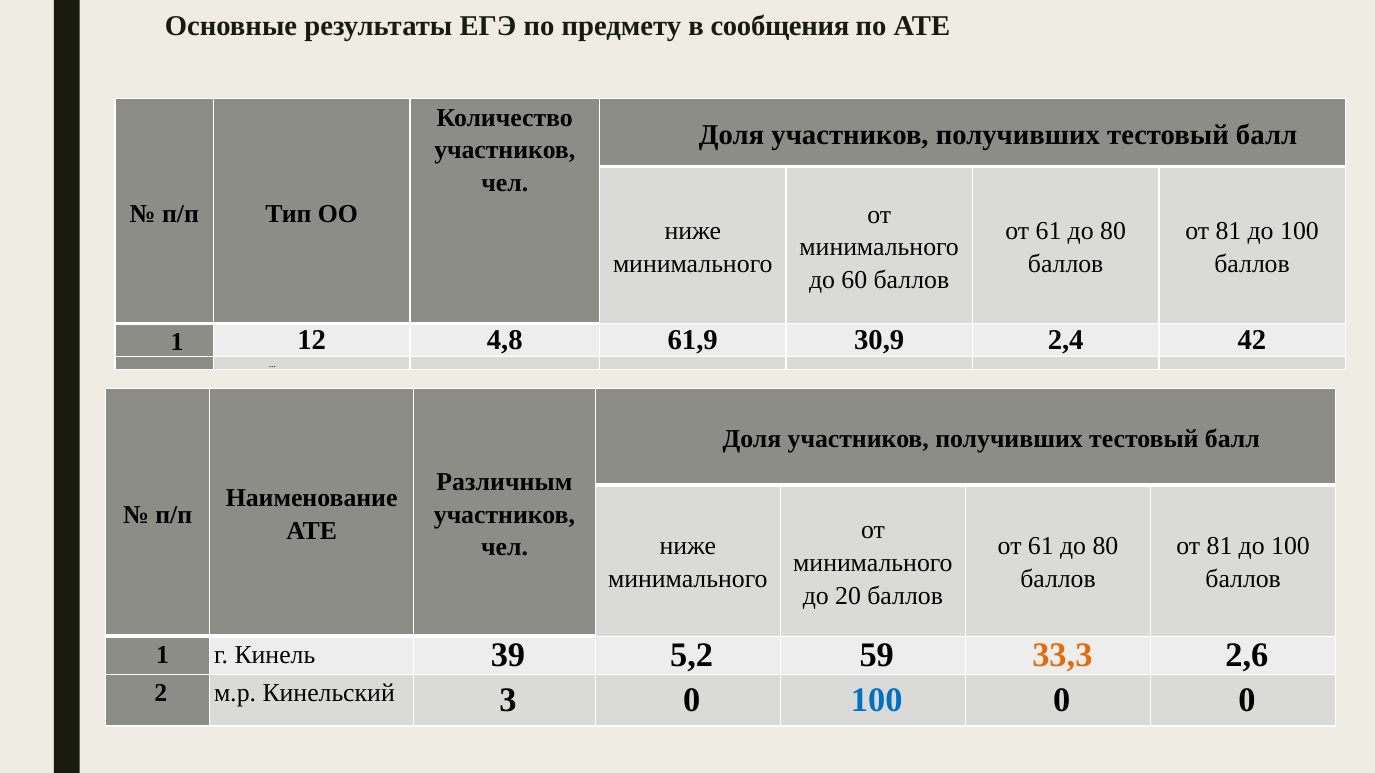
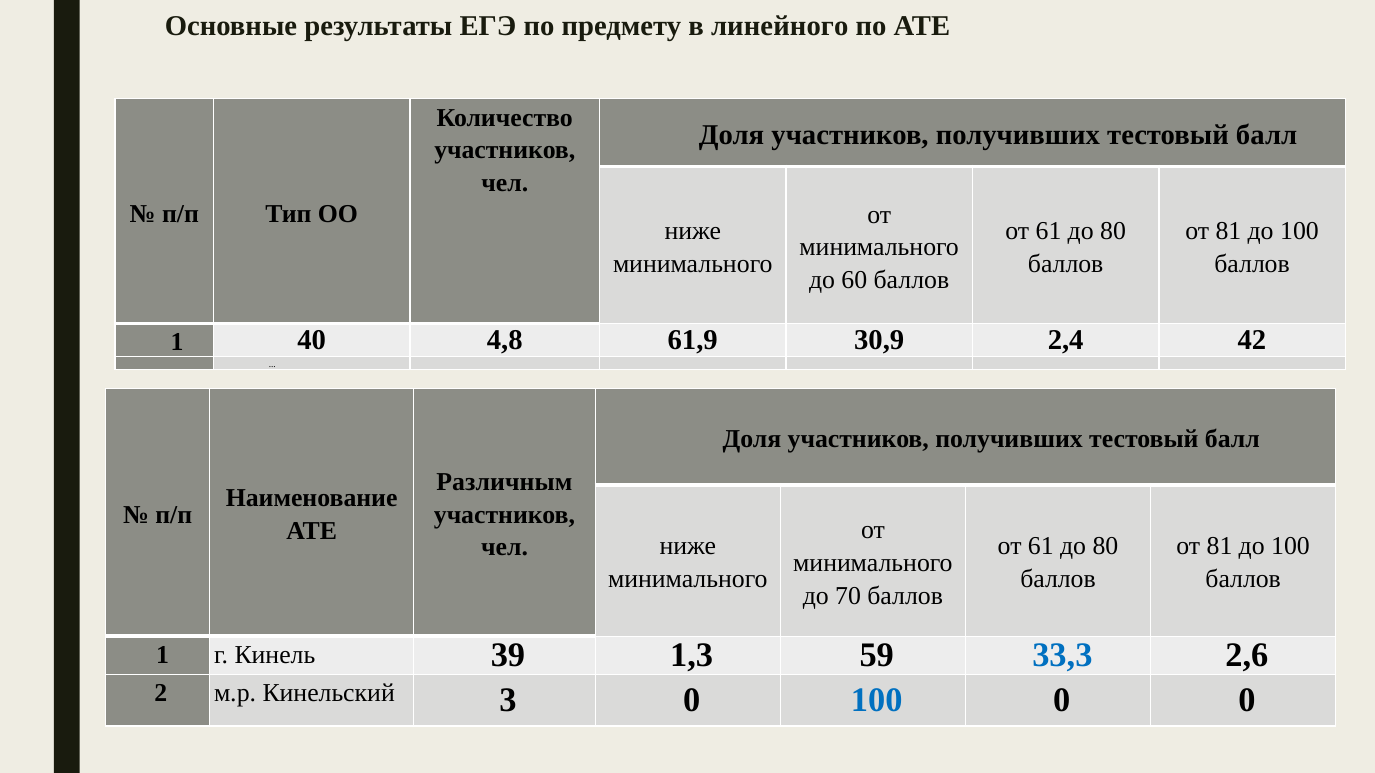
сообщения: сообщения -> линейного
12: 12 -> 40
20: 20 -> 70
5,2: 5,2 -> 1,3
33,3 colour: orange -> blue
